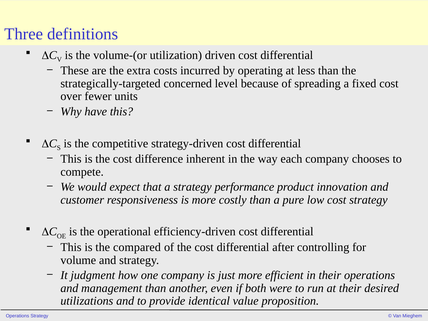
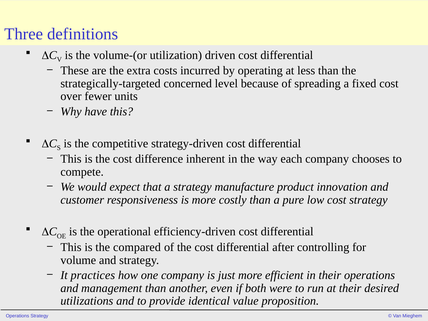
performance: performance -> manufacture
judgment: judgment -> practices
